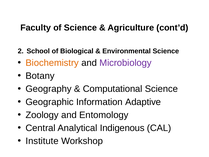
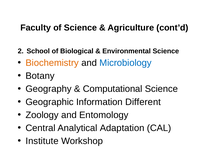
Microbiology colour: purple -> blue
Adaptive: Adaptive -> Different
Indigenous: Indigenous -> Adaptation
